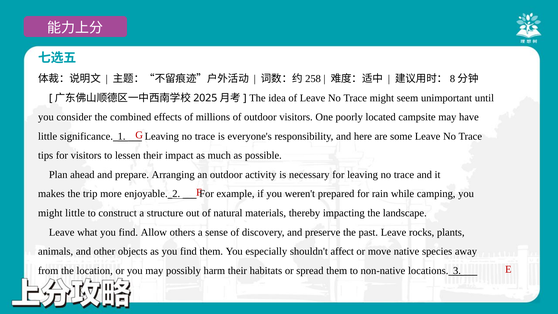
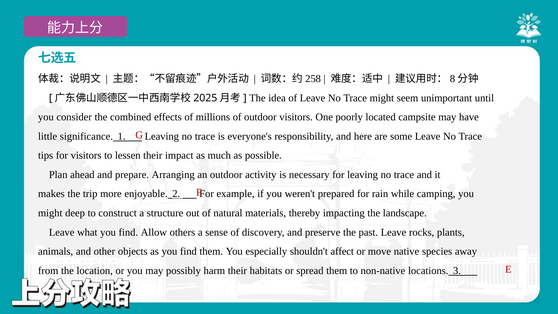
might little: little -> deep
